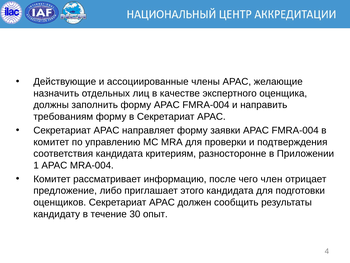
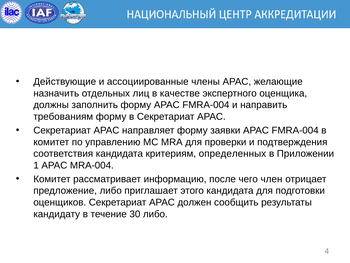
разносторонне: разносторонне -> определенных
30 опыт: опыт -> либо
